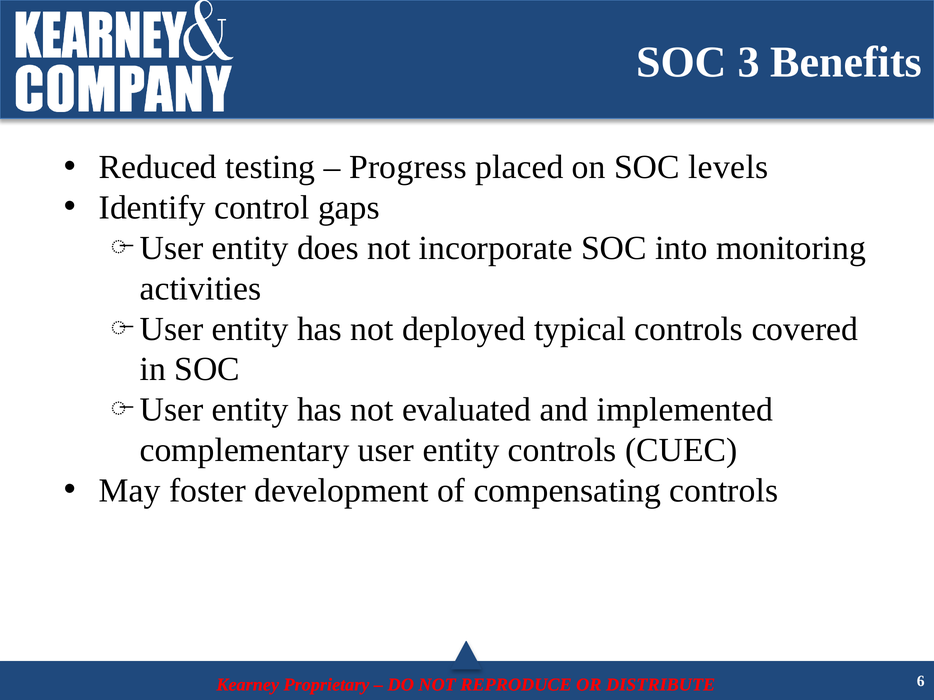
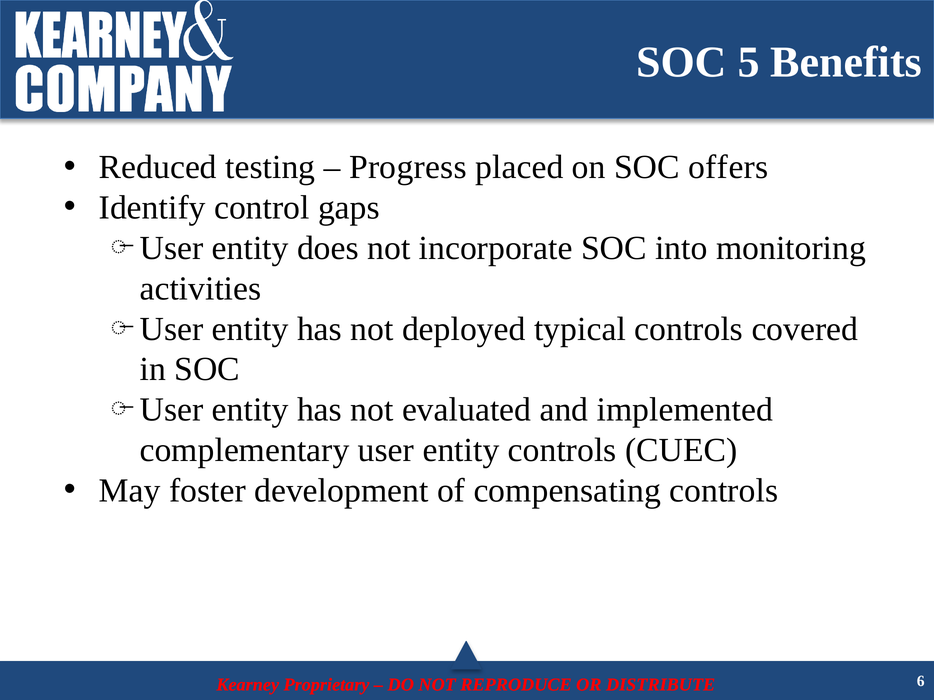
3: 3 -> 5
levels: levels -> offers
